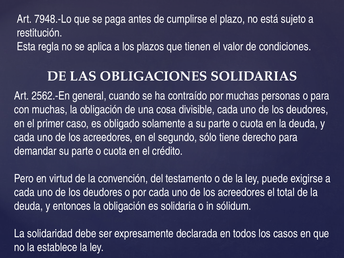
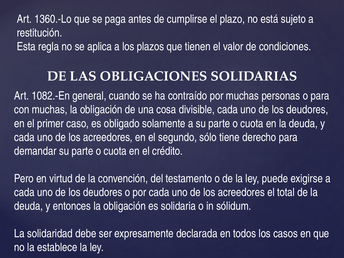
7948.-Lo: 7948.-Lo -> 1360.-Lo
2562.-En: 2562.-En -> 1082.-En
